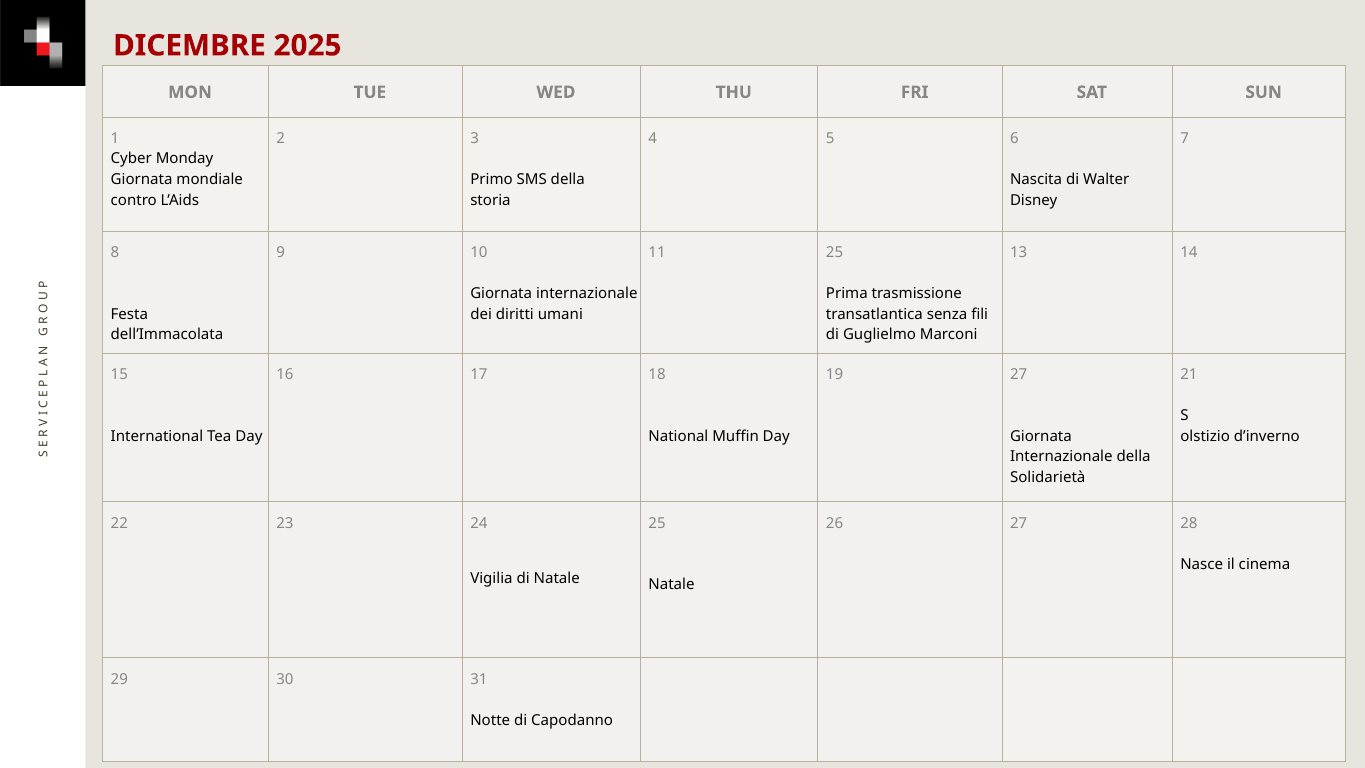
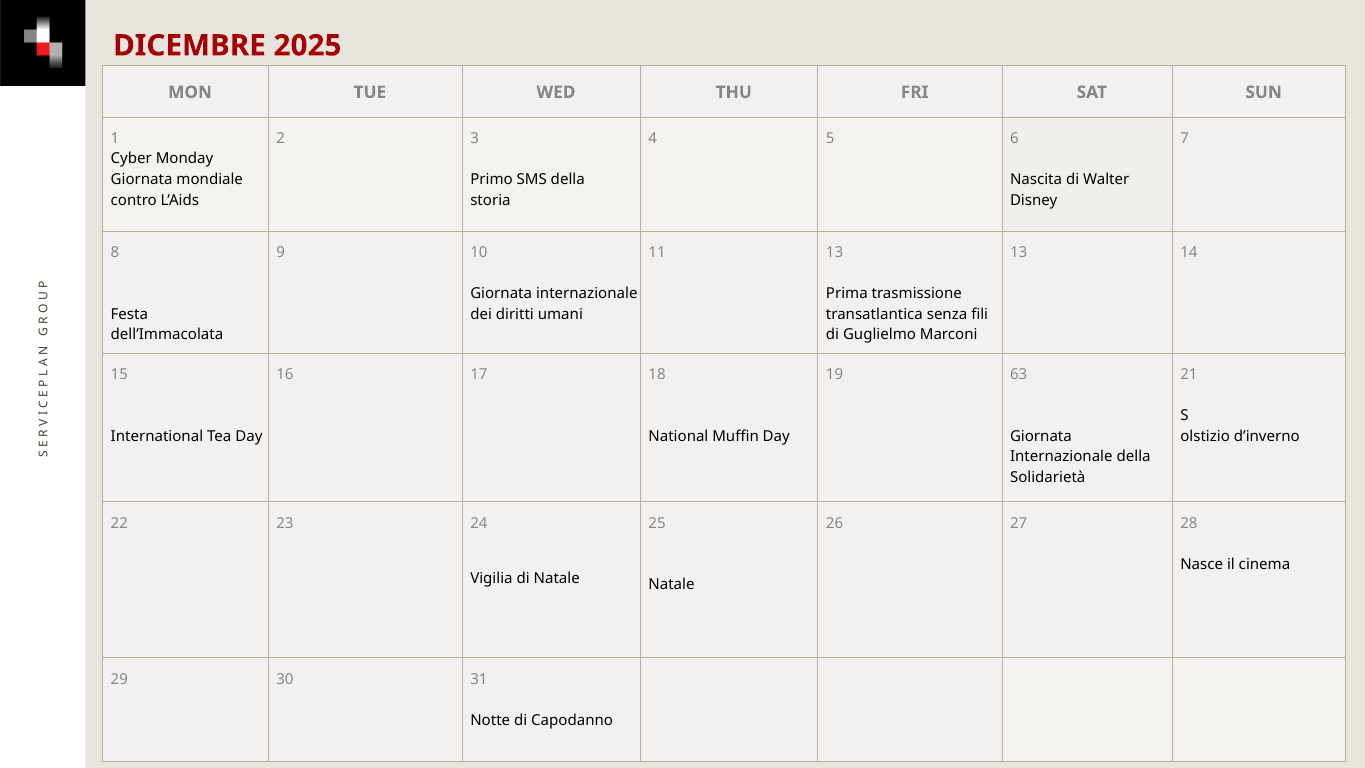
11 25: 25 -> 13
19 27: 27 -> 63
